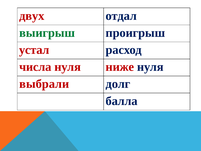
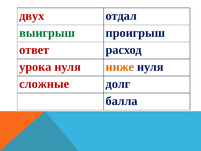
устал: устал -> ответ
числа: числа -> урока
ниже colour: red -> orange
выбрали: выбрали -> сложные
